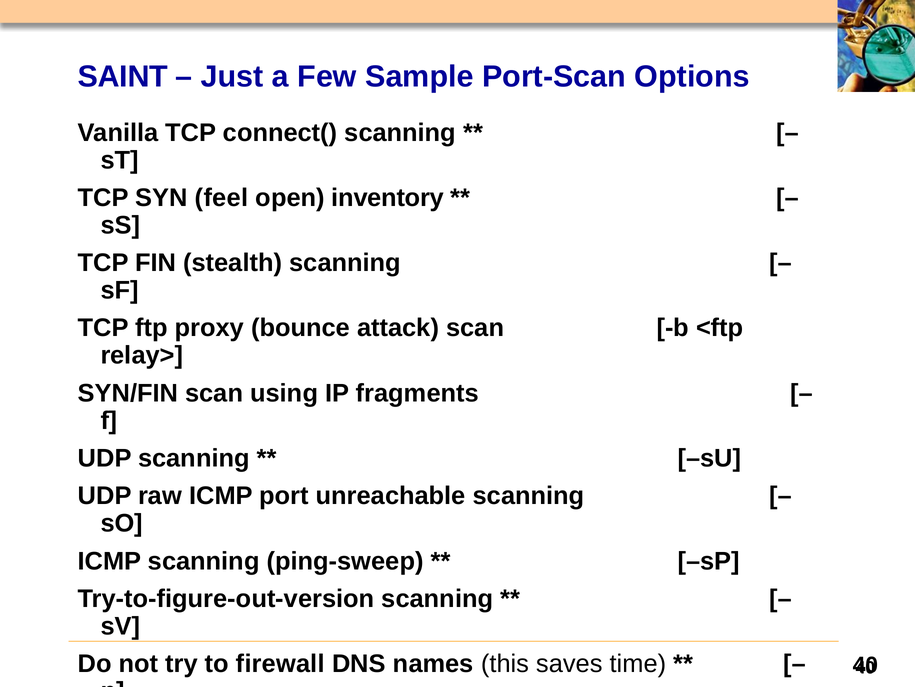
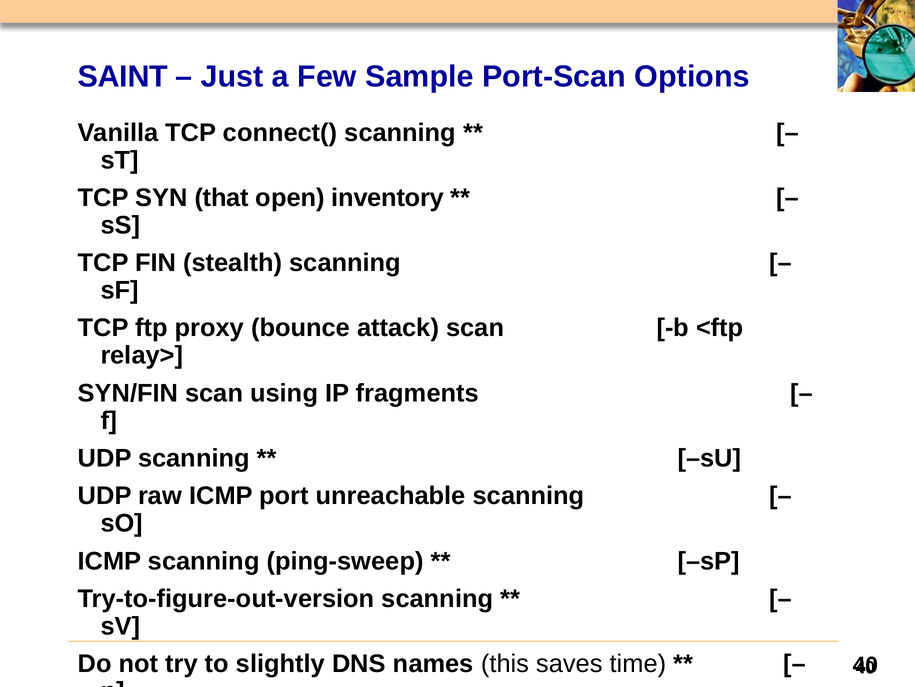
feel: feel -> that
firewall: firewall -> slightly
